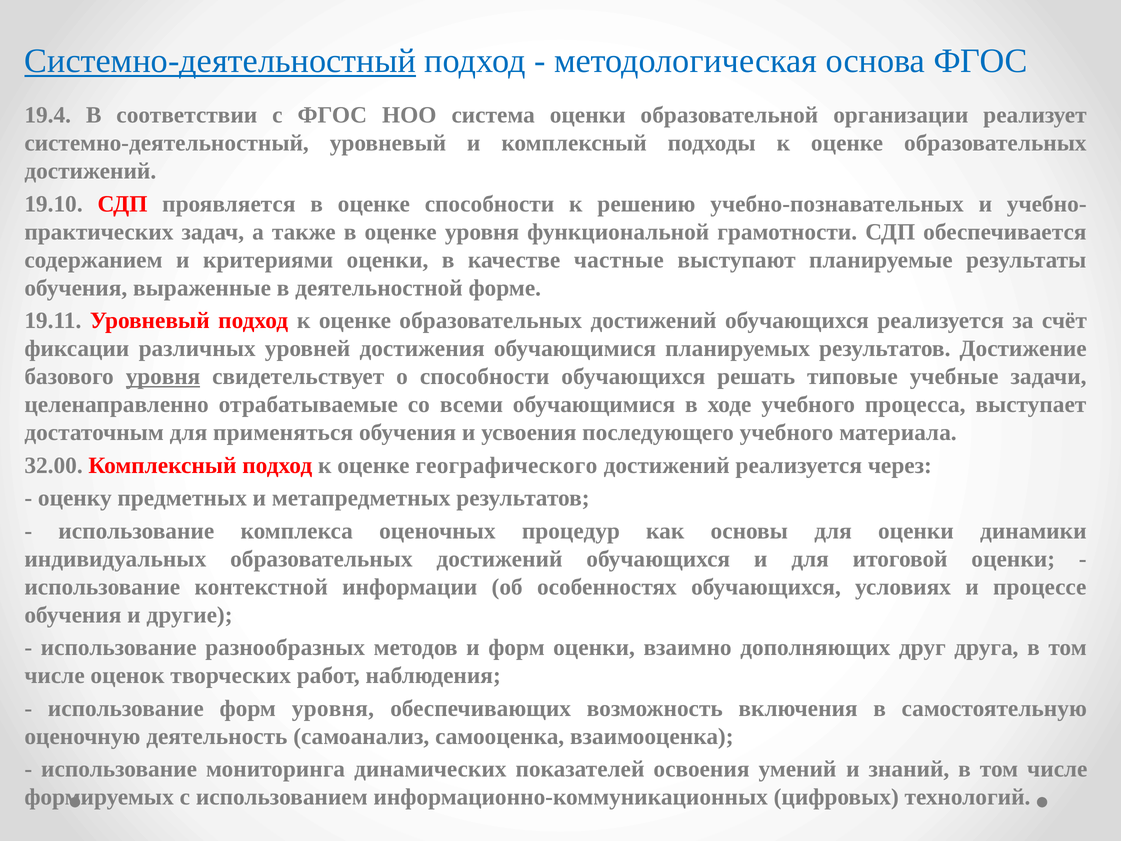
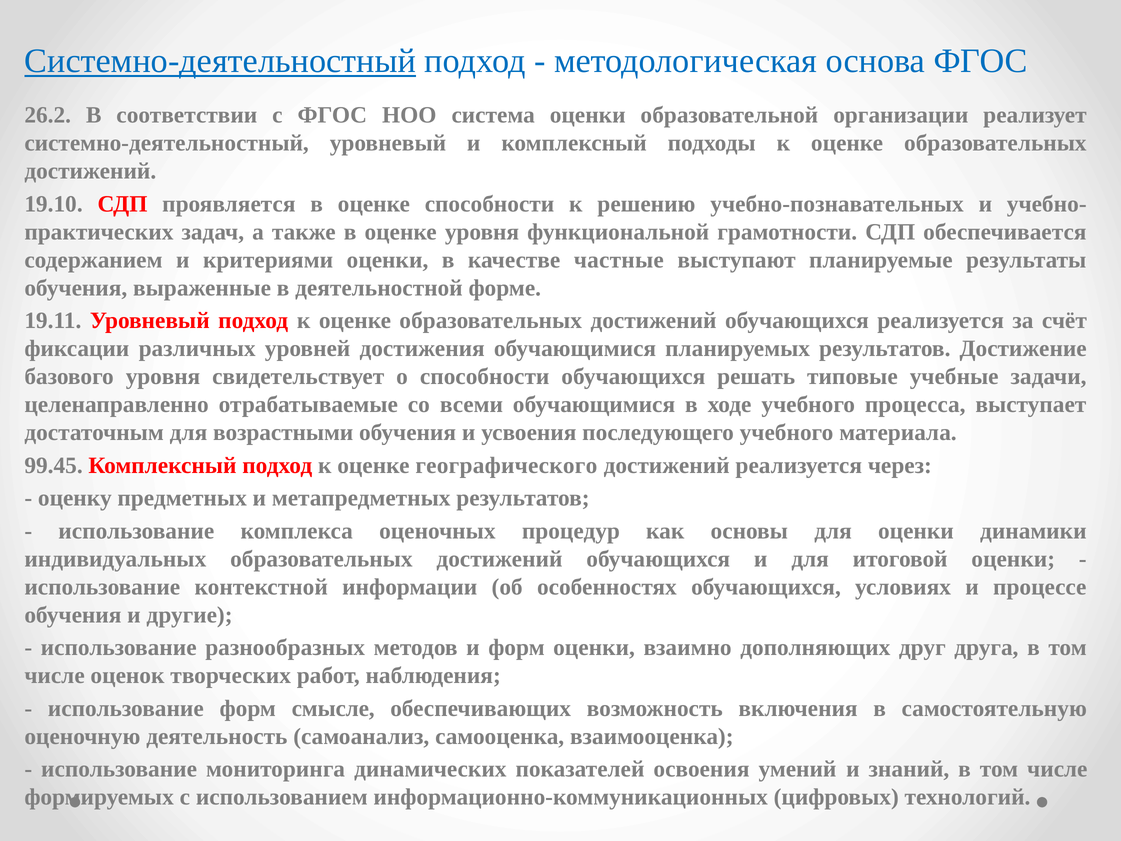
19.4: 19.4 -> 26.2
уровня at (163, 377) underline: present -> none
применяться: применяться -> возрастными
32.00: 32.00 -> 99.45
форм уровня: уровня -> смысле
